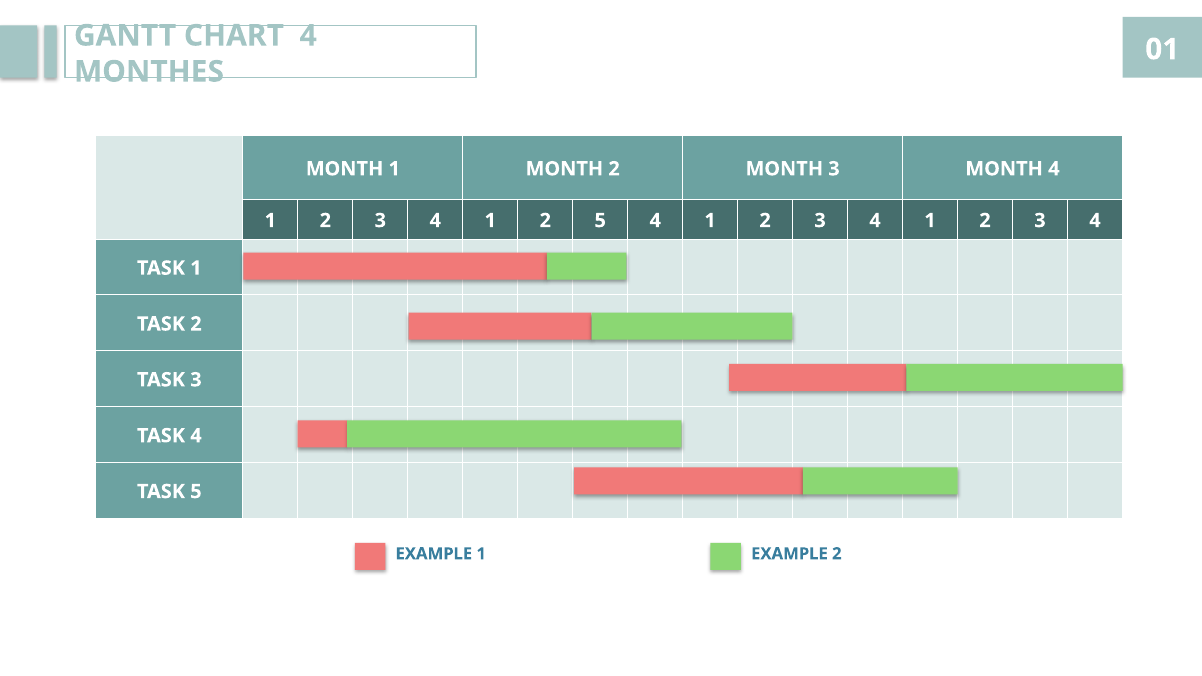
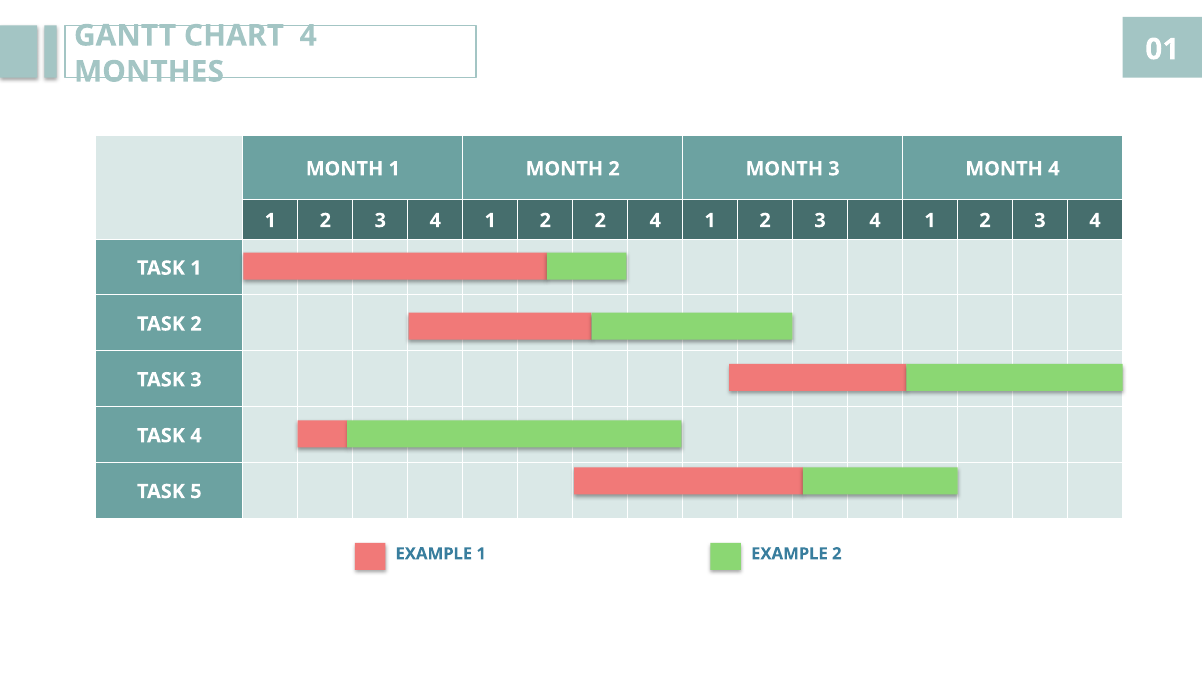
2 5: 5 -> 2
